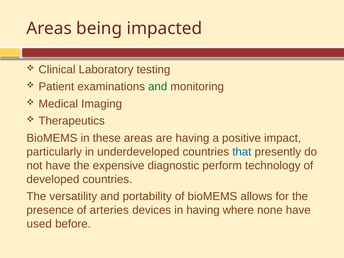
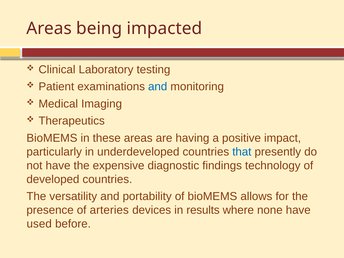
and at (158, 87) colour: green -> blue
perform: perform -> findings
in having: having -> results
